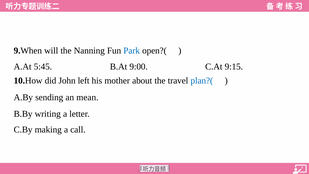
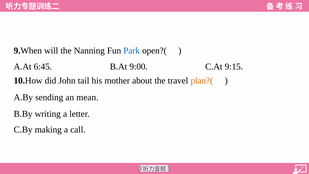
5:45: 5:45 -> 6:45
left: left -> tail
plan?( colour: blue -> orange
